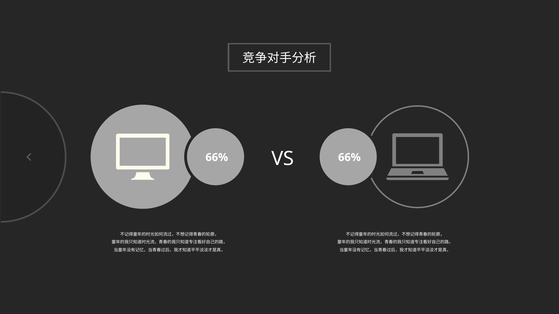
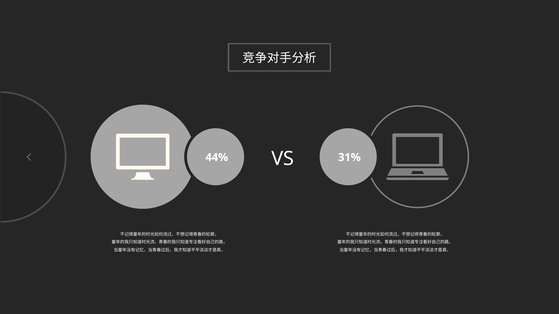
66% at (217, 158): 66% -> 44%
VS 66%: 66% -> 31%
